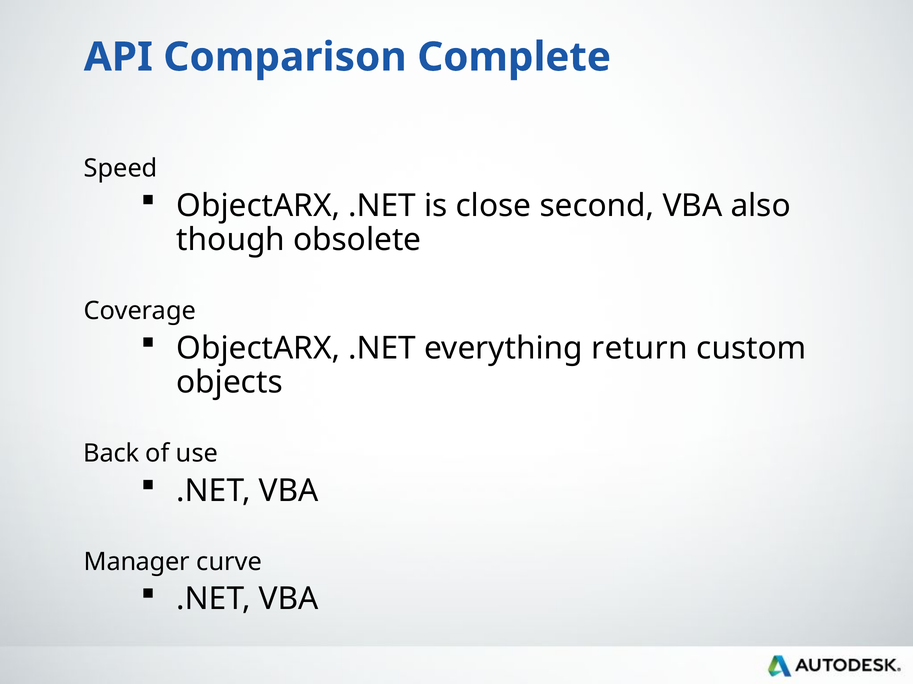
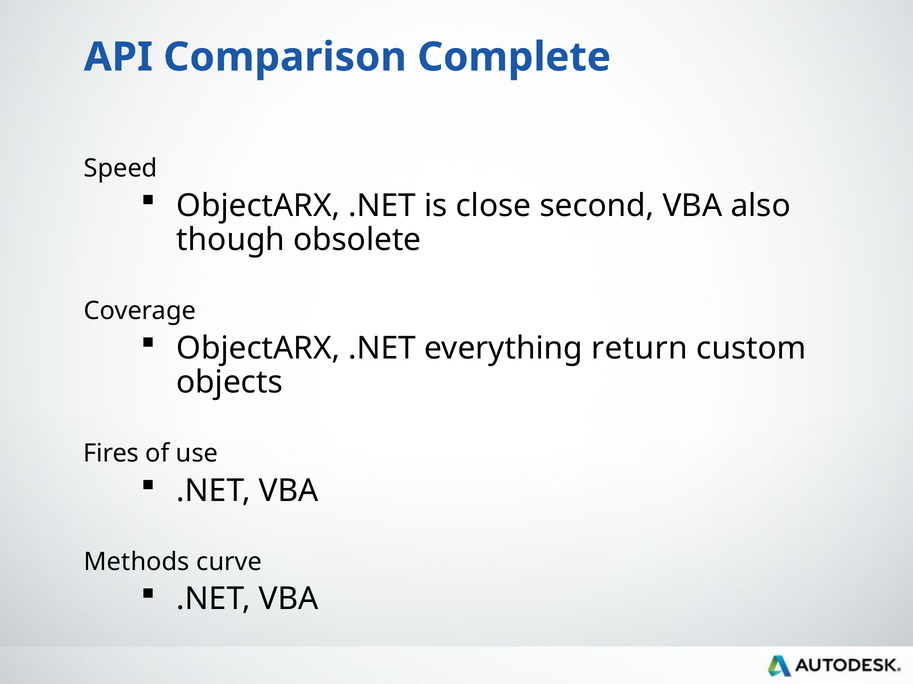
Back: Back -> Fires
Manager: Manager -> Methods
